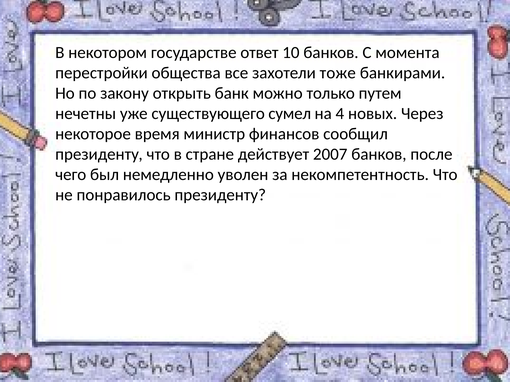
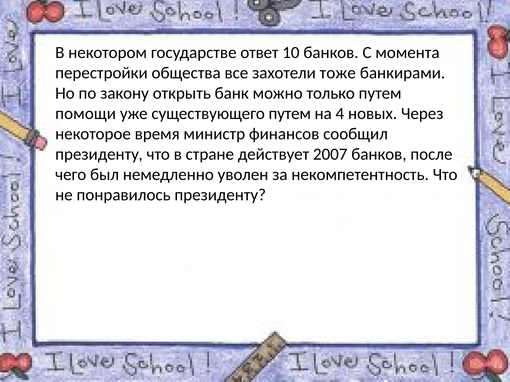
нечетны: нечетны -> помощи
существующего сумел: сумел -> путем
